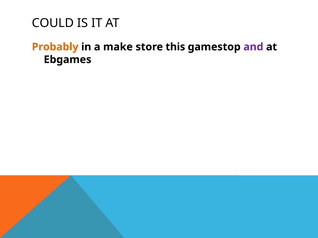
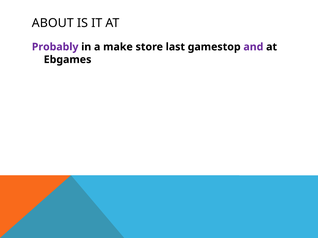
COULD: COULD -> ABOUT
Probably colour: orange -> purple
this: this -> last
